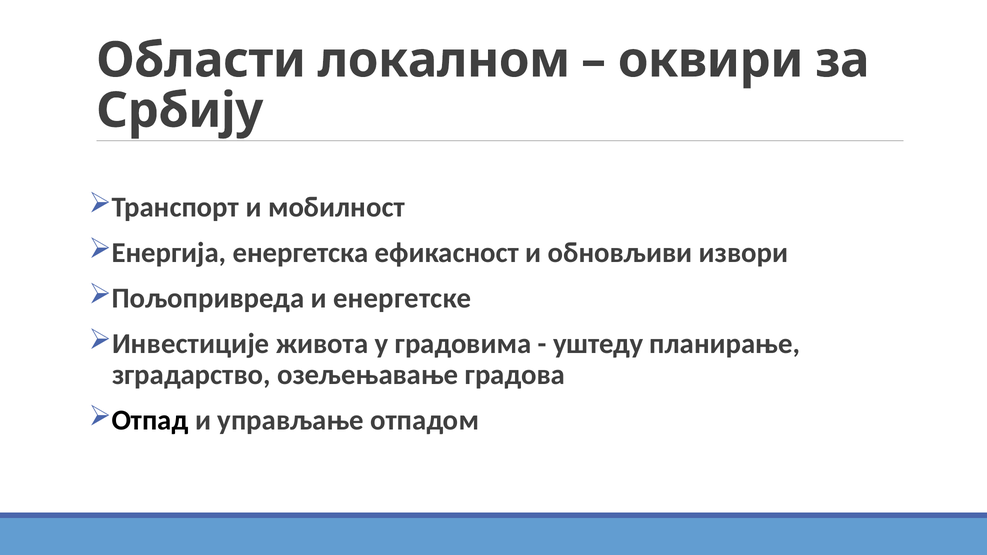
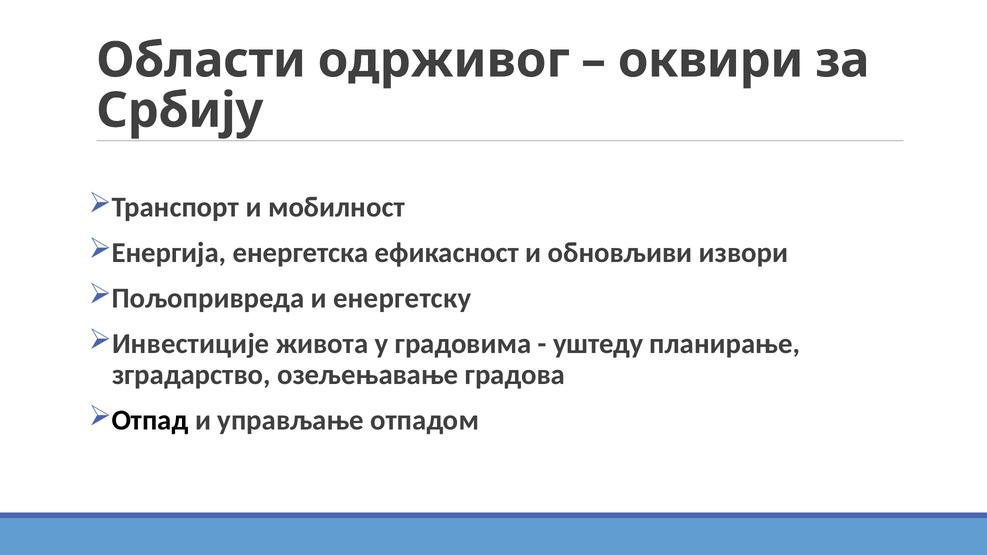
локалном: локалном -> одрживог
енергетске: енергетске -> енергетску
